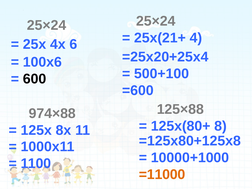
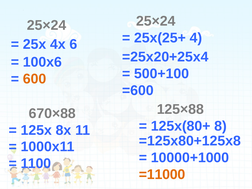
25x(21+: 25x(21+ -> 25x(25+
600 colour: black -> orange
974×88: 974×88 -> 670×88
